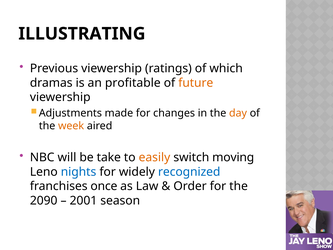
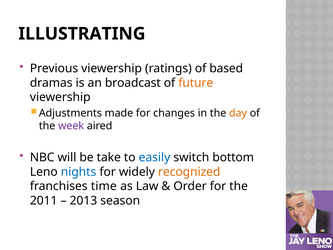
which: which -> based
profitable: profitable -> broadcast
week colour: orange -> purple
easily colour: orange -> blue
moving: moving -> bottom
recognized colour: blue -> orange
once: once -> time
2090: 2090 -> 2011
2001: 2001 -> 2013
